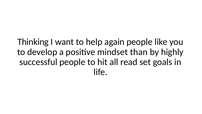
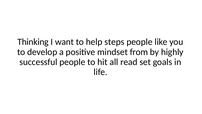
again: again -> steps
than: than -> from
